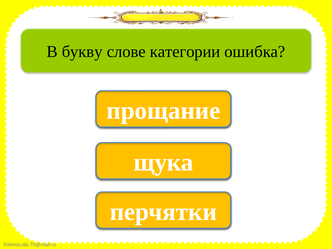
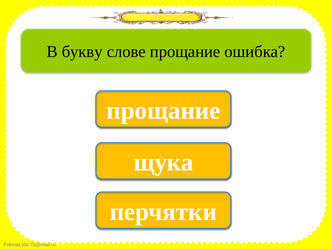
слове категории: категории -> прощание
